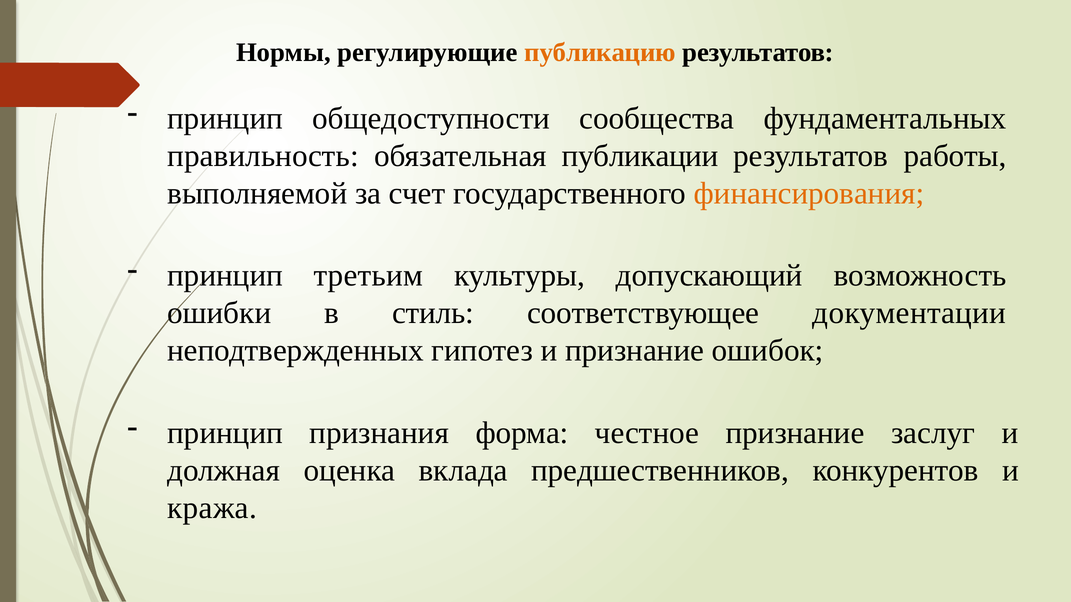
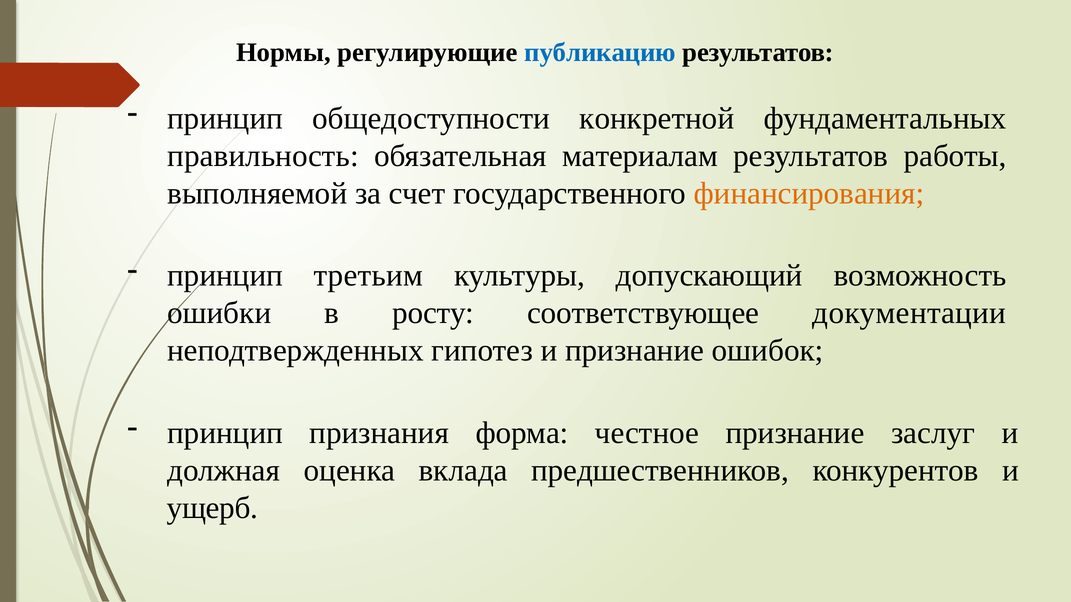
публикацию colour: orange -> blue
сообщества: сообщества -> конкретной
публикации: публикации -> материалам
стиль: стиль -> росту
кража: кража -> ущерб
